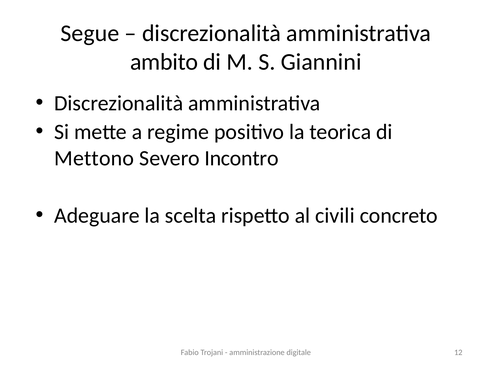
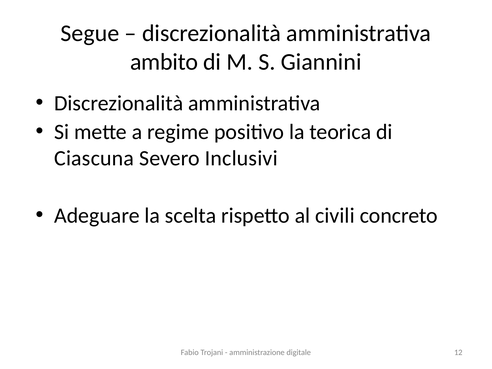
Mettono: Mettono -> Ciascuna
Incontro: Incontro -> Inclusivi
